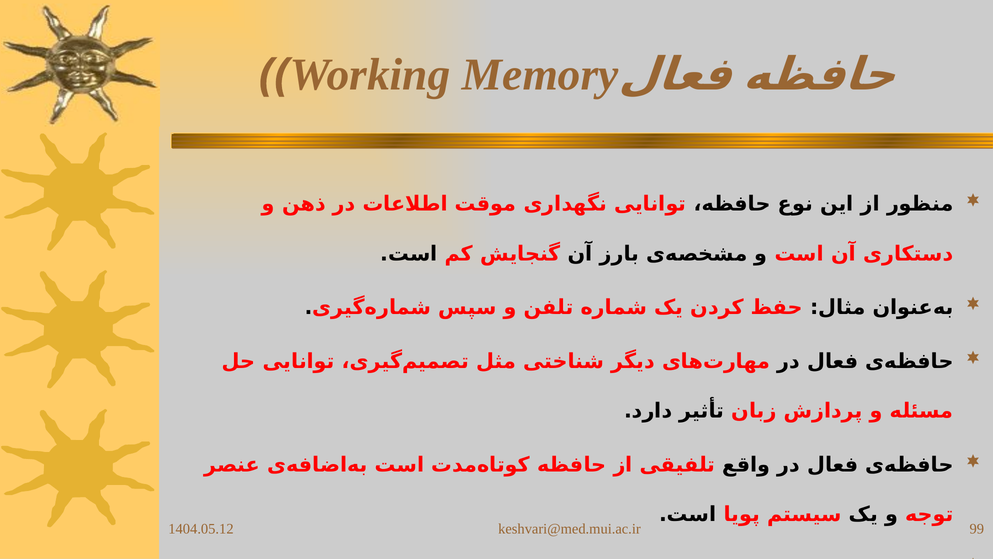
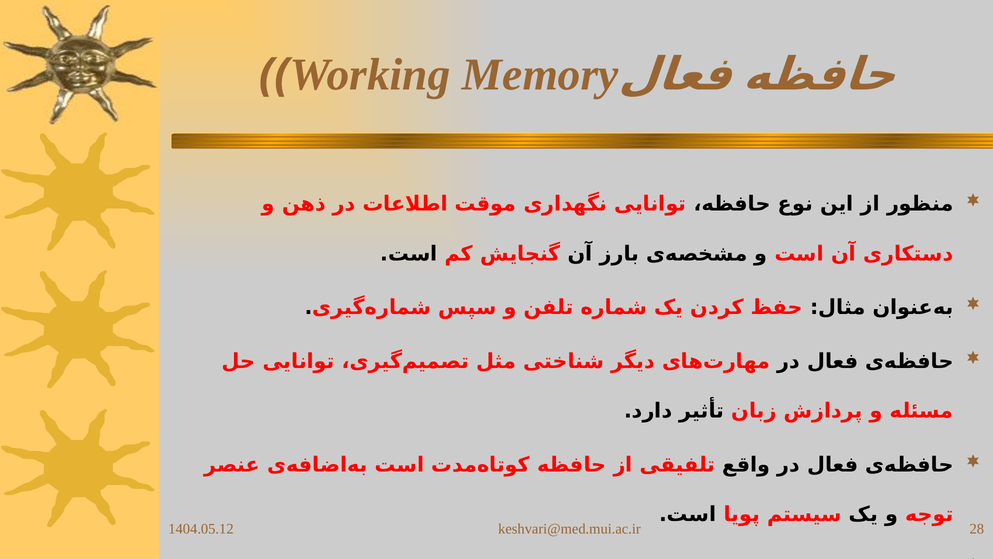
99: 99 -> 28
